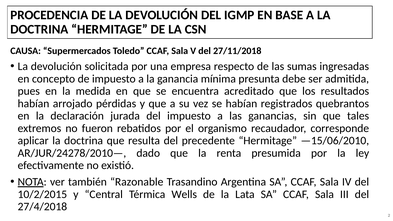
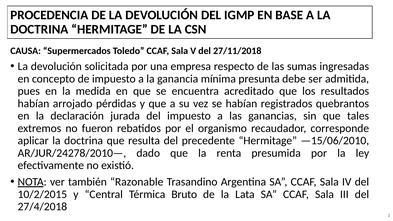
Wells: Wells -> Bruto
